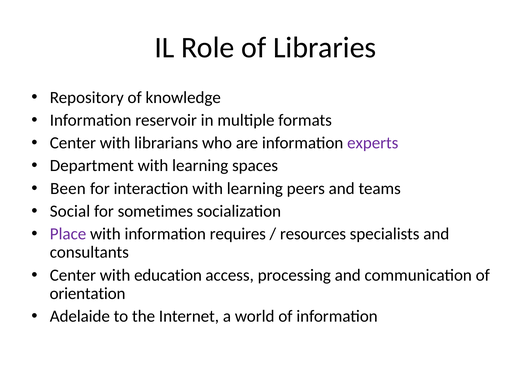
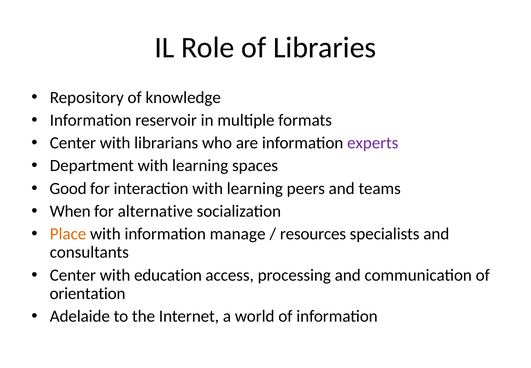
Been: Been -> Good
Social: Social -> When
sometimes: sometimes -> alternative
Place colour: purple -> orange
requires: requires -> manage
